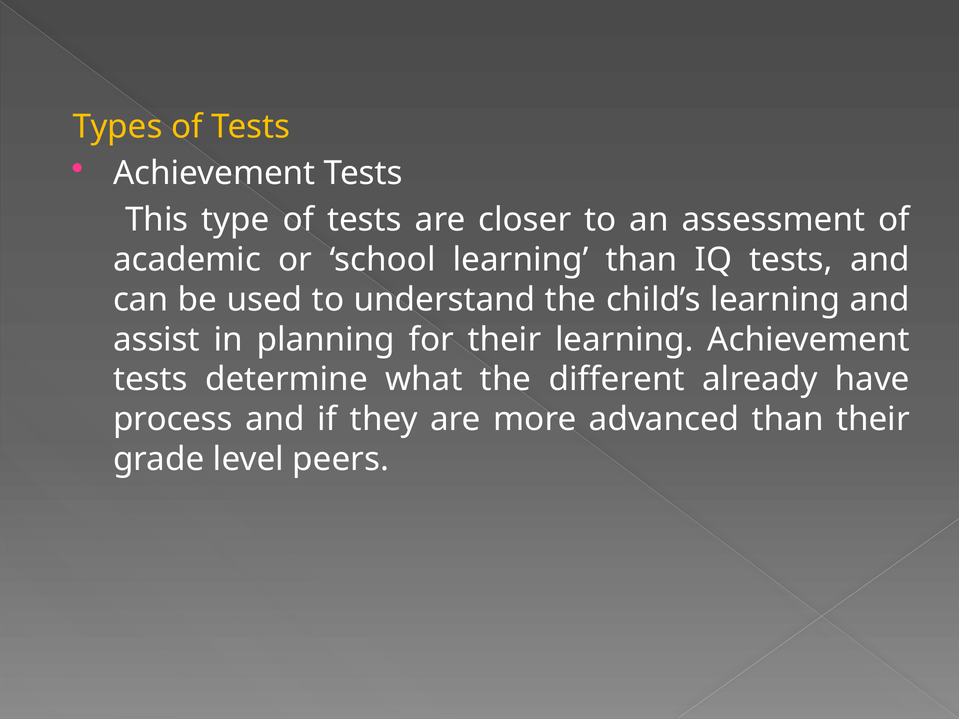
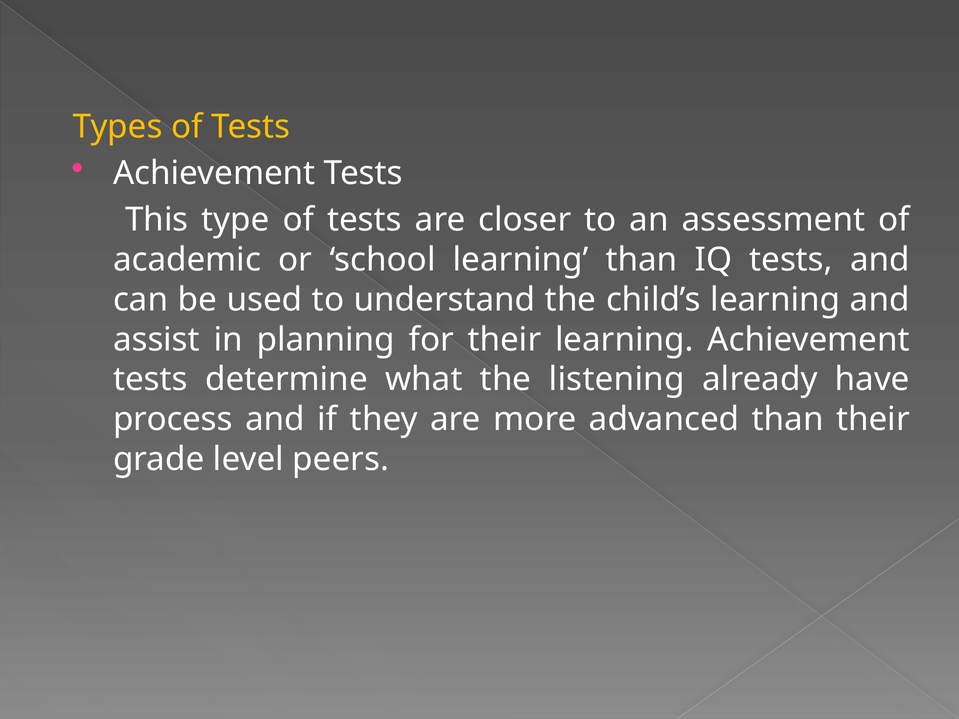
different: different -> listening
